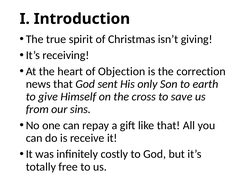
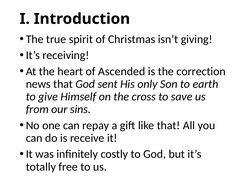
Objection: Objection -> Ascended
